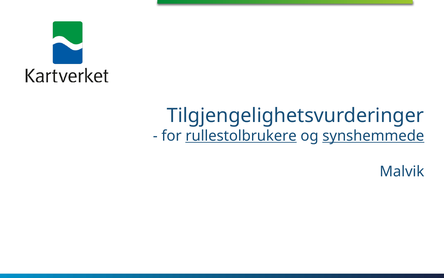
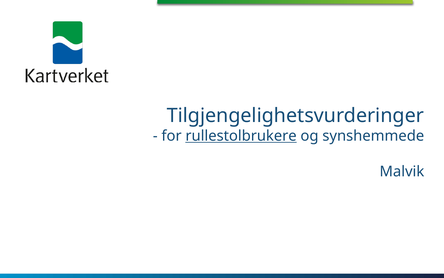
synshemmede underline: present -> none
